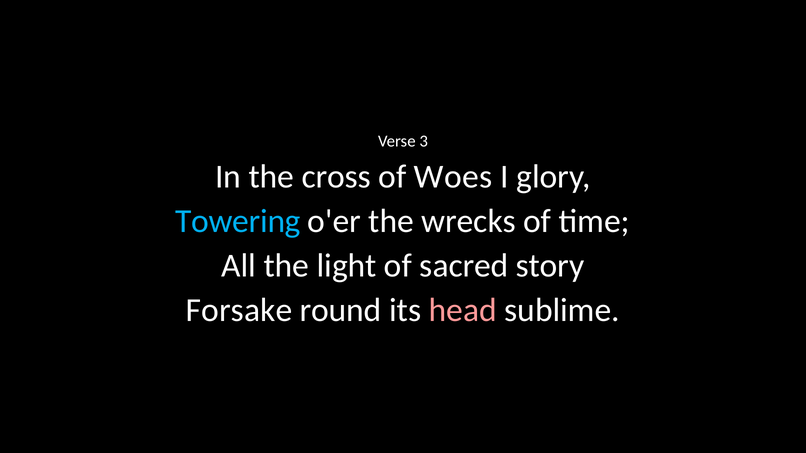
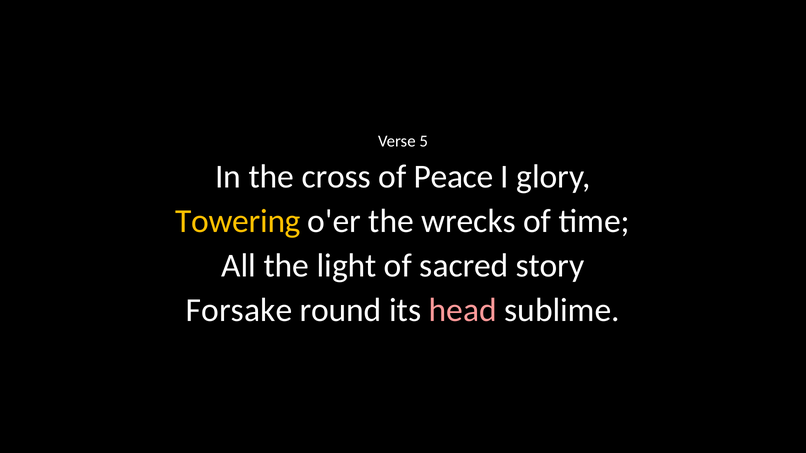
3: 3 -> 5
Woes: Woes -> Peace
Towering colour: light blue -> yellow
